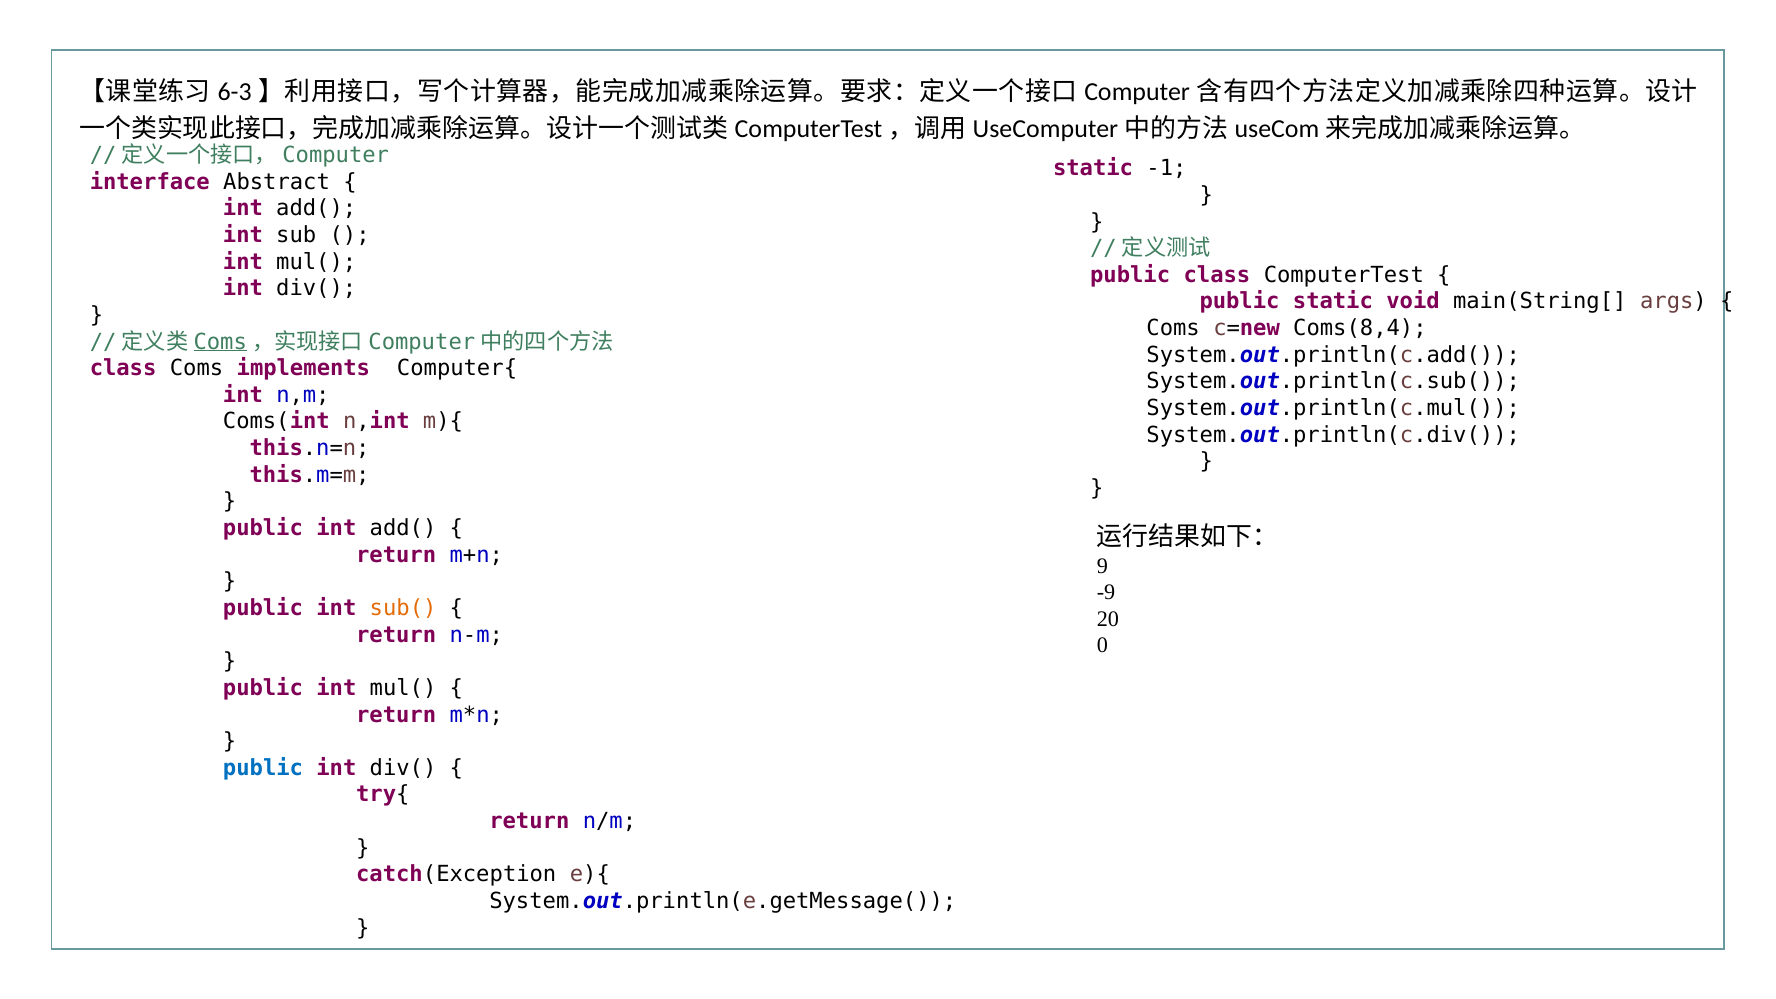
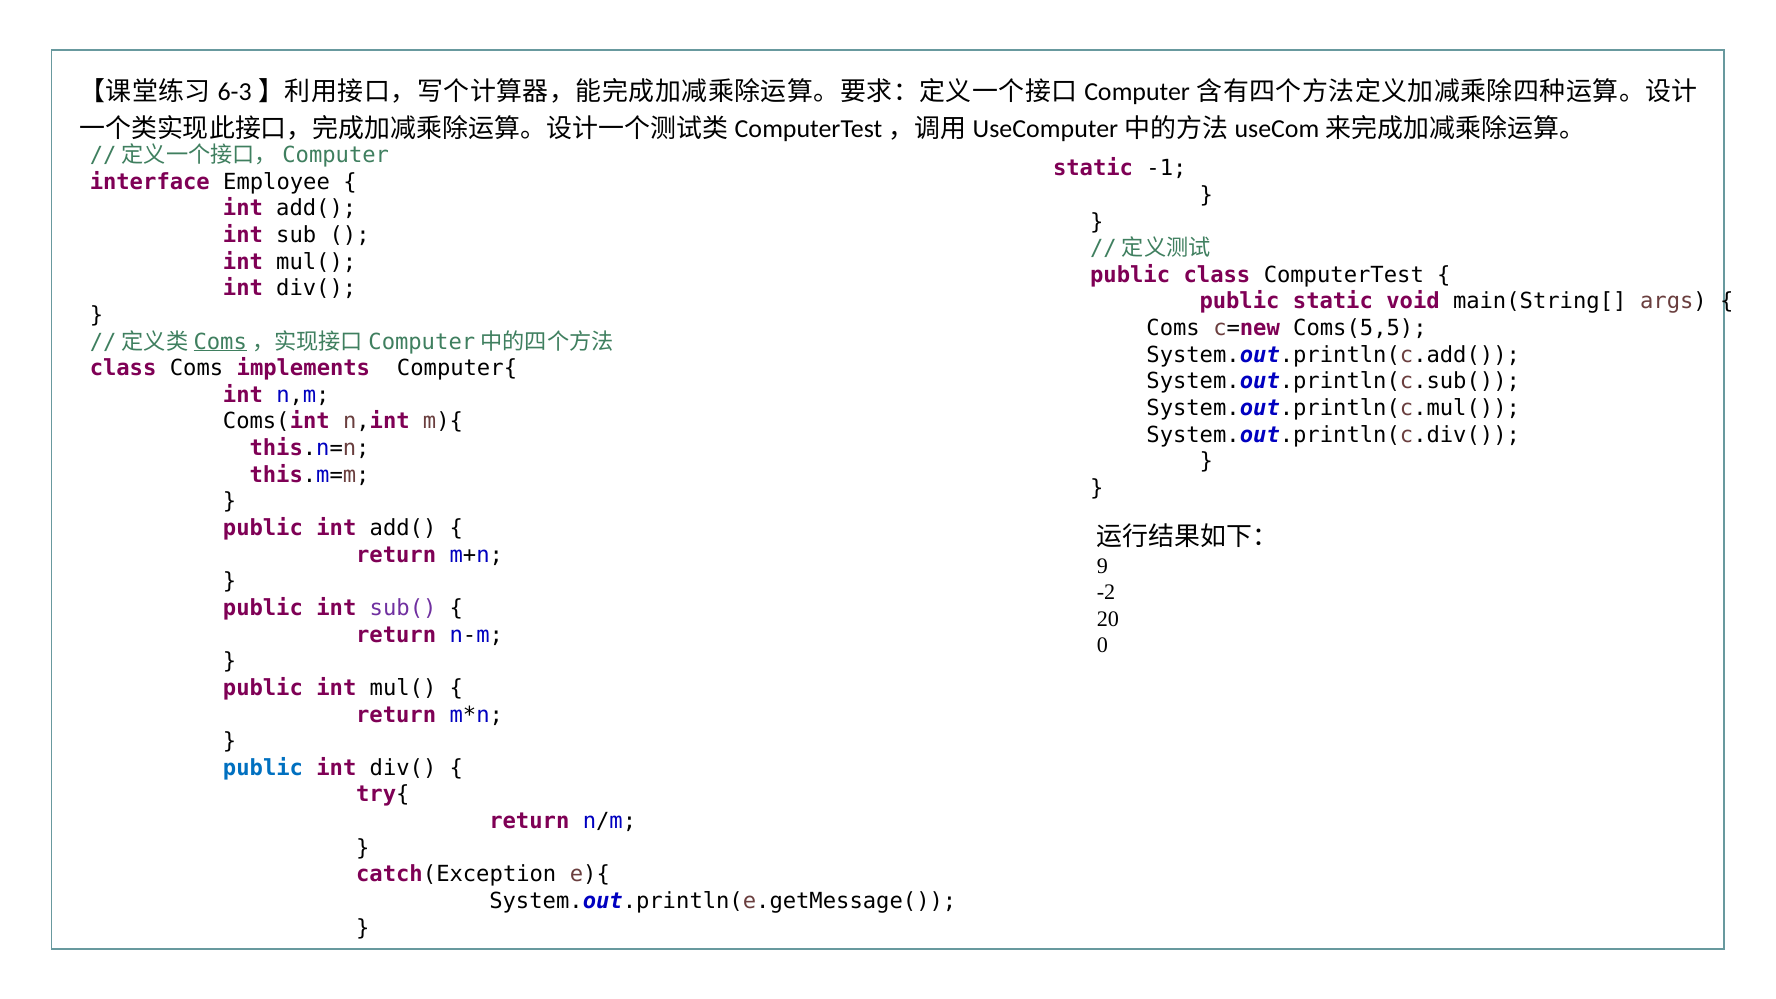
Abstract: Abstract -> Employee
Coms(8,4: Coms(8,4 -> Coms(5,5
-9: -9 -> -2
sub( colour: orange -> purple
